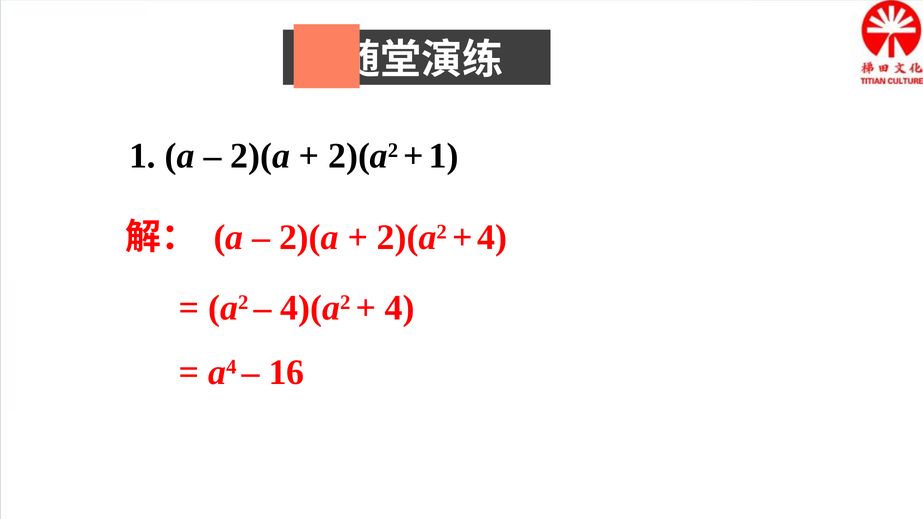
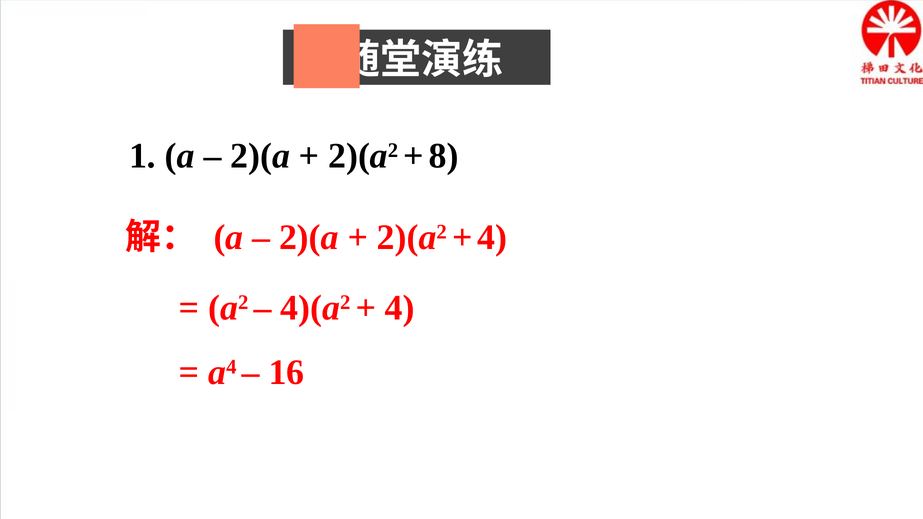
1 at (444, 156): 1 -> 8
